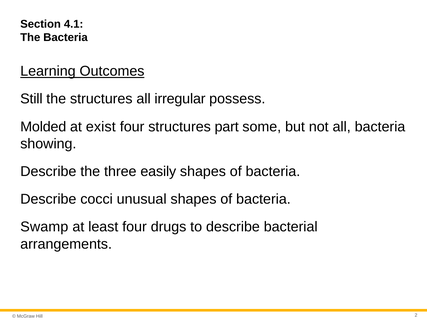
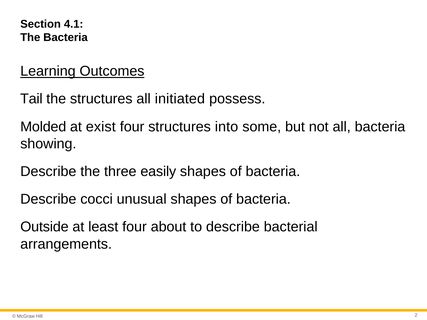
Still: Still -> Tail
irregular: irregular -> initiated
part: part -> into
Swamp: Swamp -> Outside
drugs: drugs -> about
